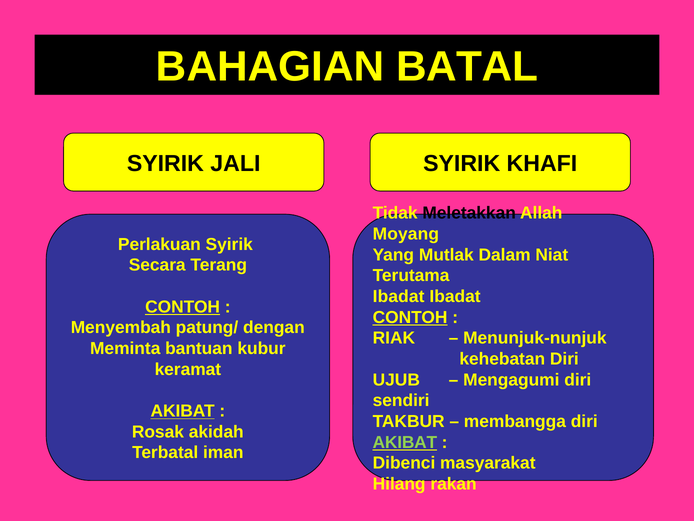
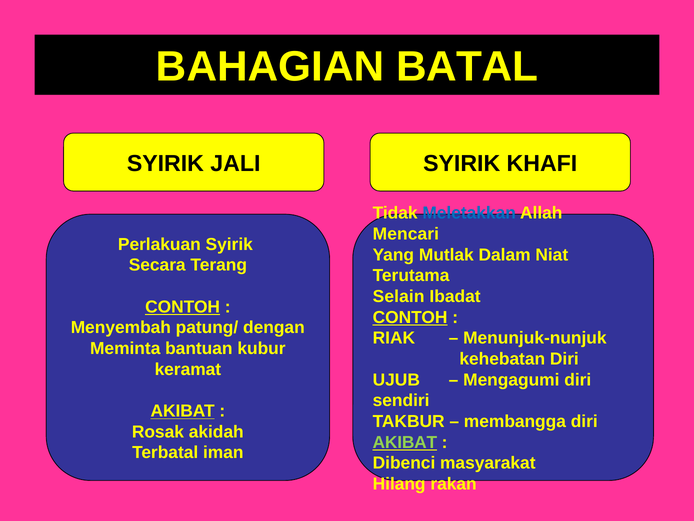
Meletakkan colour: black -> blue
Moyang: Moyang -> Mencari
Ibadat at (399, 296): Ibadat -> Selain
